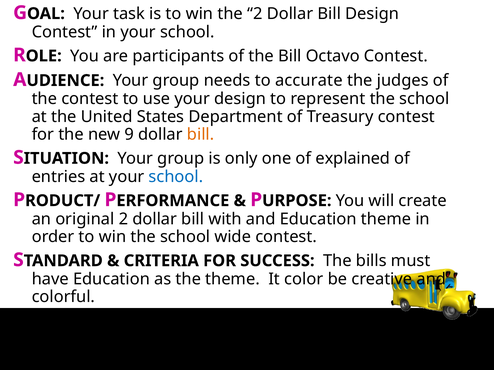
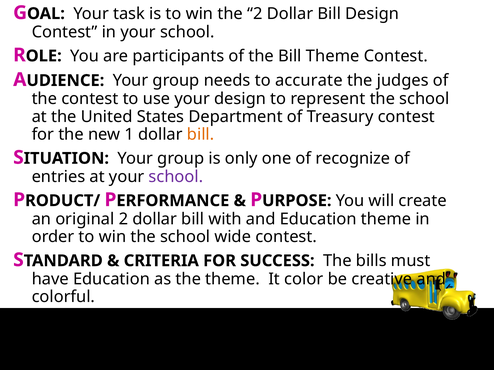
Bill Octavo: Octavo -> Theme
9: 9 -> 1
explained: explained -> recognize
school at (176, 177) colour: blue -> purple
